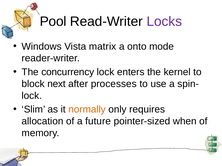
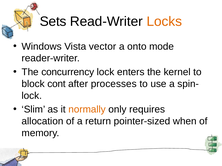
Pool: Pool -> Sets
Locks colour: purple -> orange
matrix: matrix -> vector
next: next -> cont
future: future -> return
